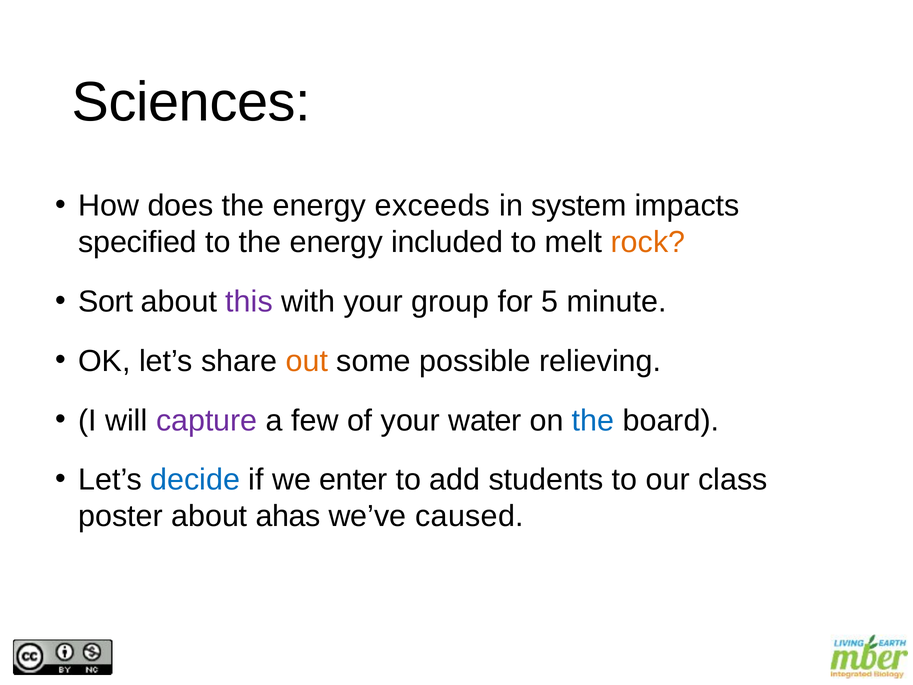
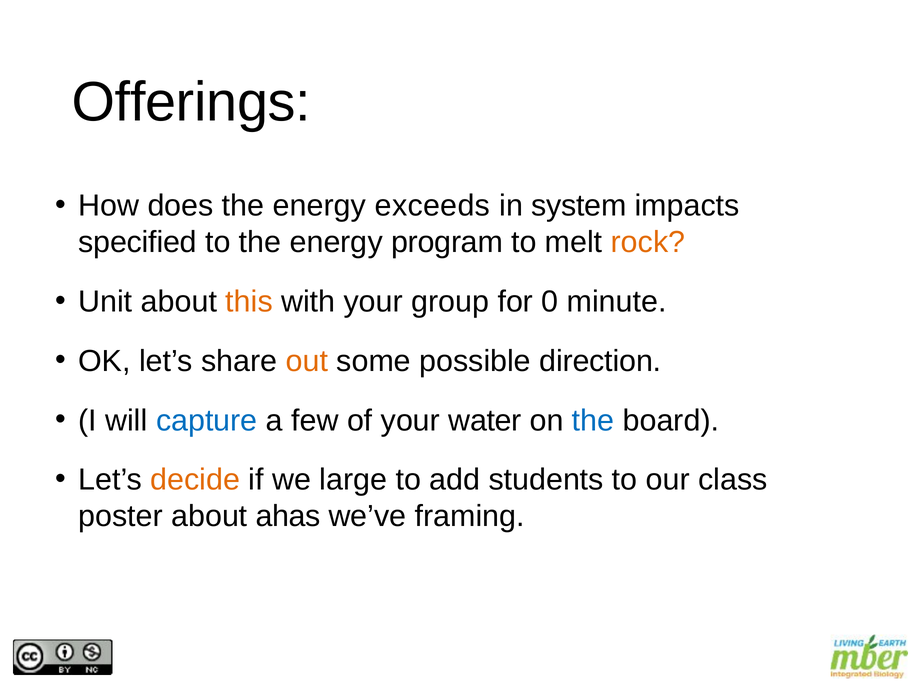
Sciences: Sciences -> Offerings
included: included -> program
Sort: Sort -> Unit
this colour: purple -> orange
5: 5 -> 0
relieving: relieving -> direction
capture colour: purple -> blue
decide colour: blue -> orange
enter: enter -> large
caused: caused -> framing
